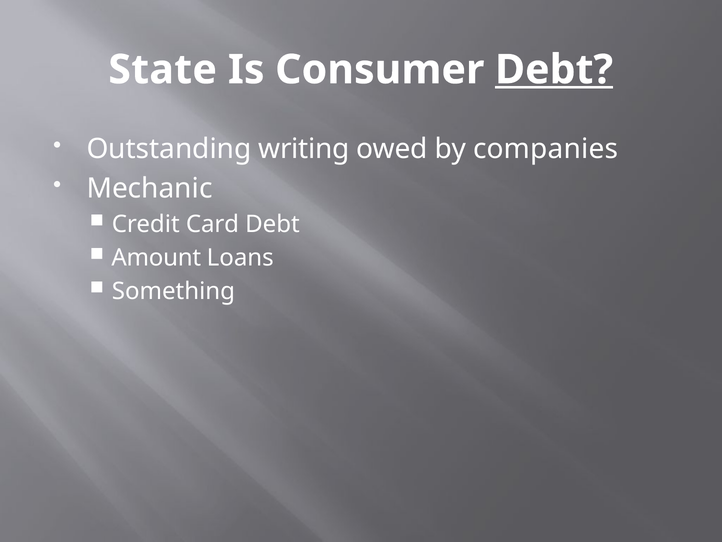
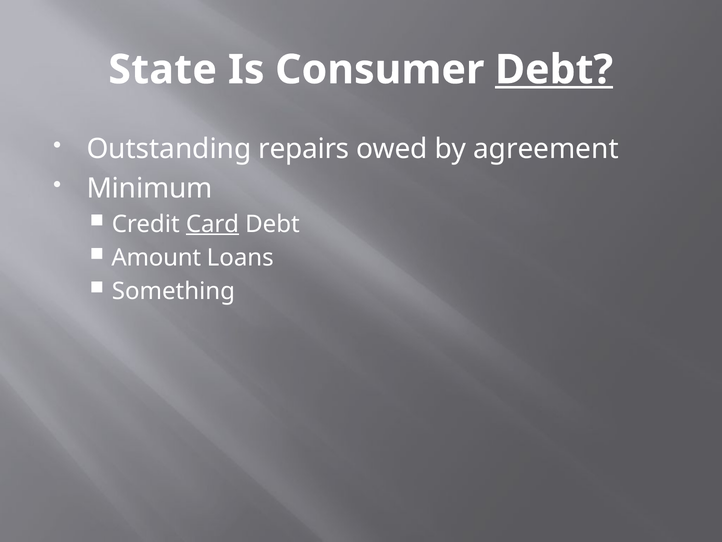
writing: writing -> repairs
companies: companies -> agreement
Mechanic: Mechanic -> Minimum
Card underline: none -> present
